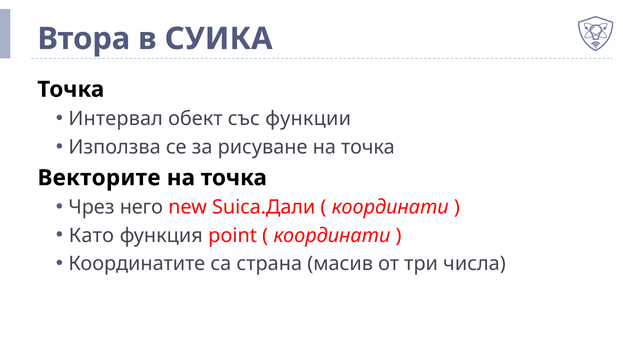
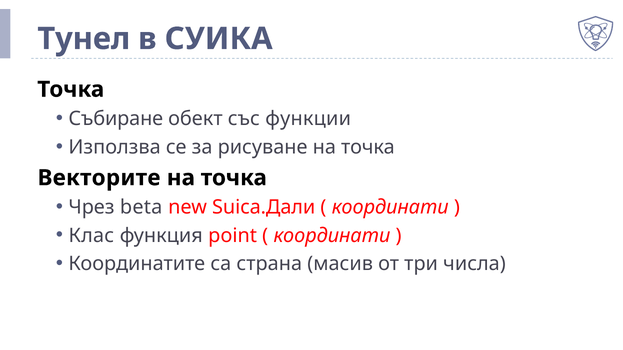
Втора: Втора -> Тунел
Интервал: Интервал -> Събиране
него: него -> beta
Като: Като -> Клас
